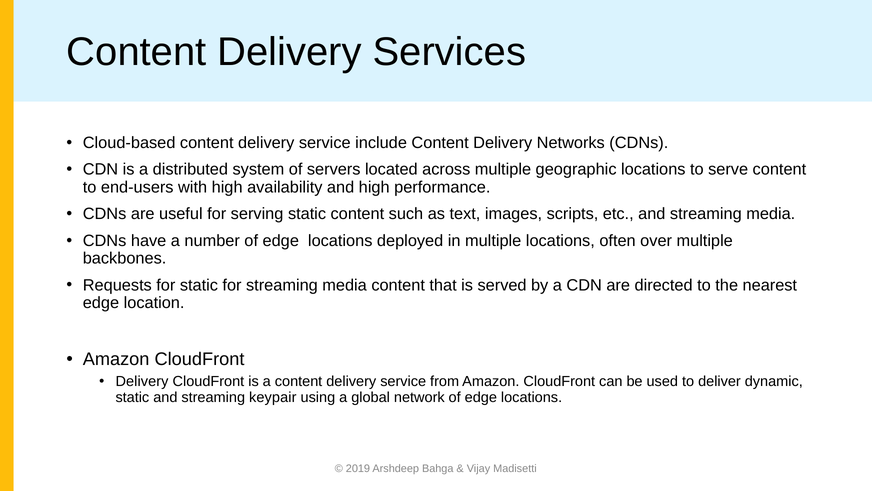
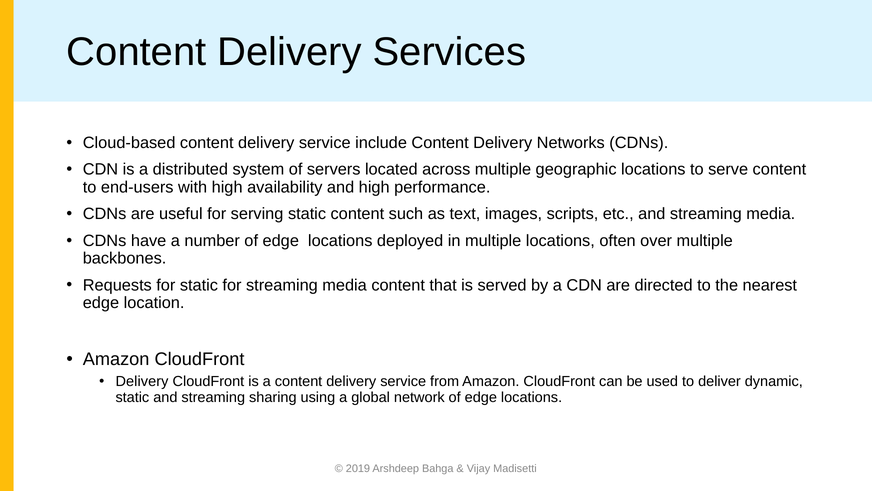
keypair: keypair -> sharing
